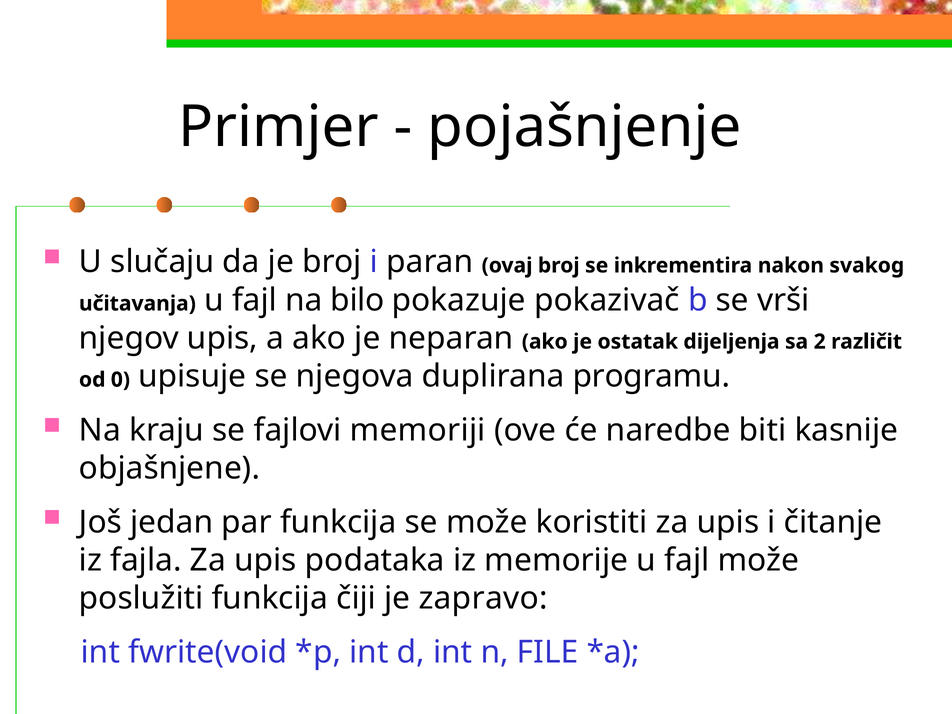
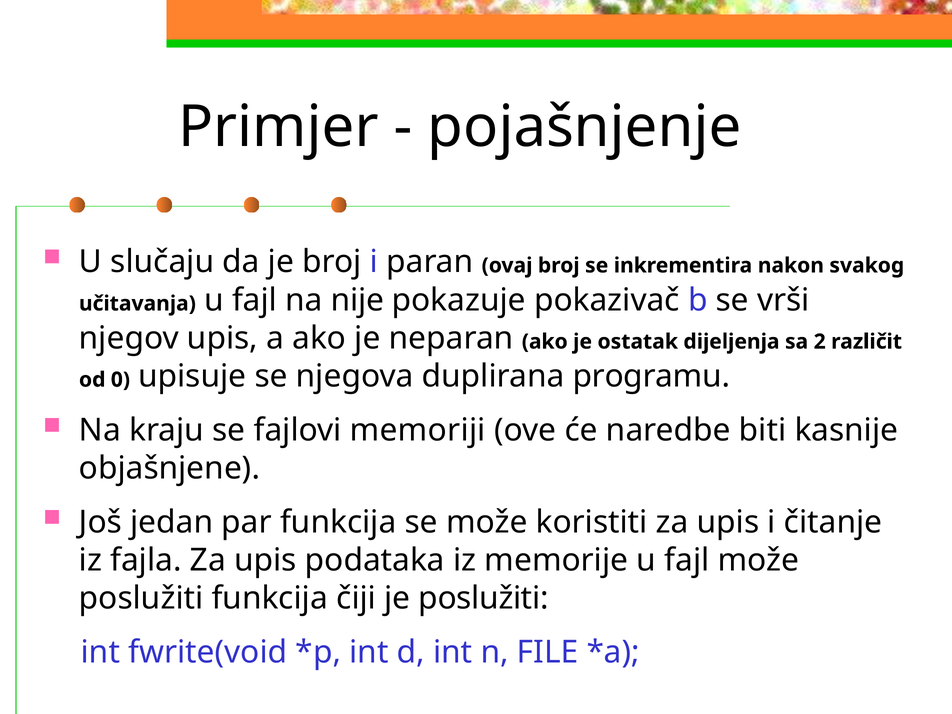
bilo: bilo -> nije
je zapravo: zapravo -> poslužiti
